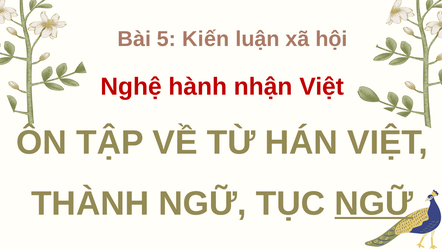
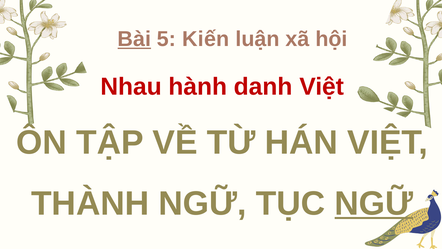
Bài underline: none -> present
Nghệ: Nghệ -> Nhau
nhận: nhận -> danh
